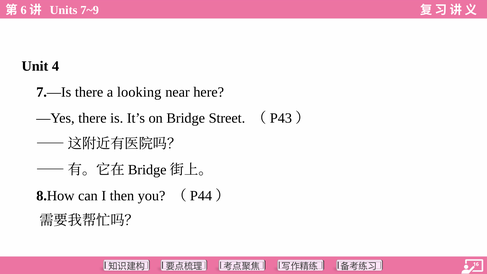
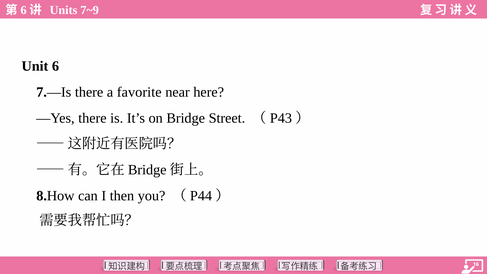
4: 4 -> 6
looking: looking -> favorite
